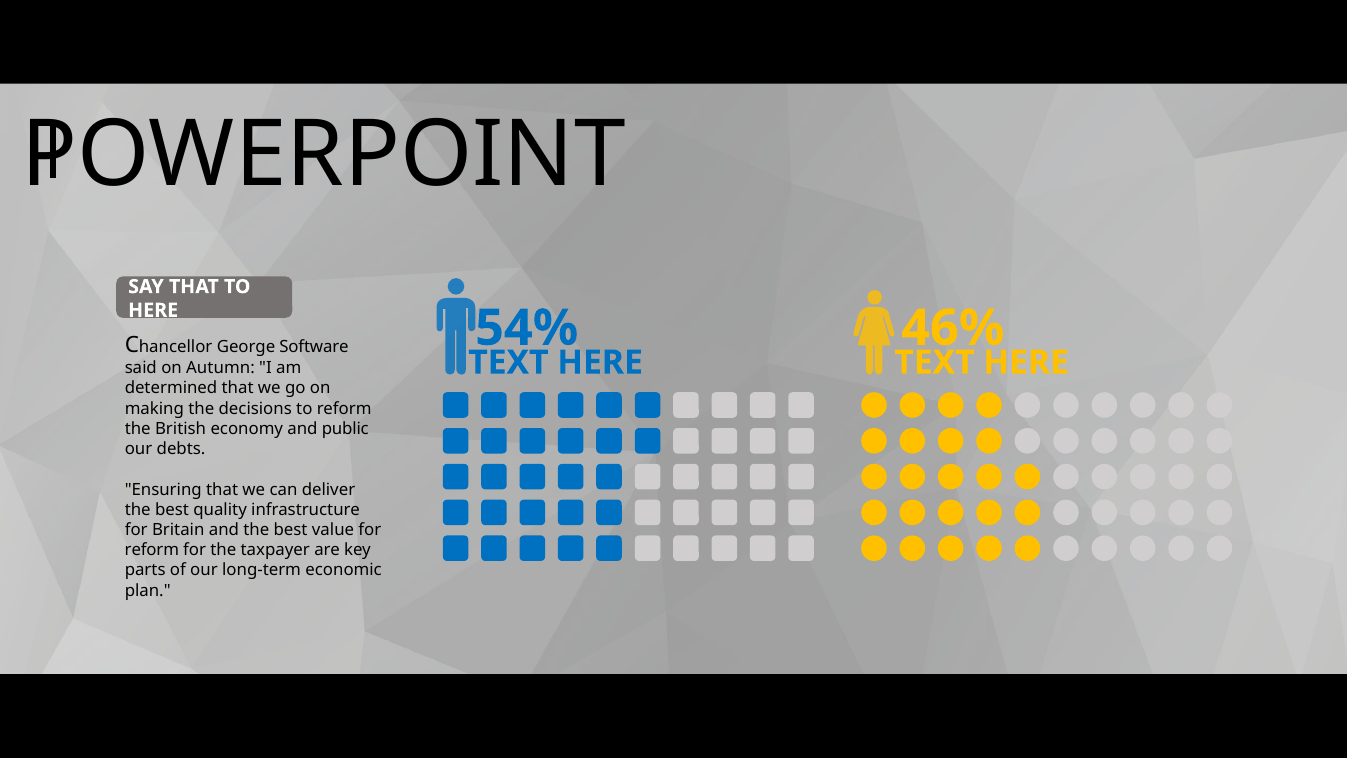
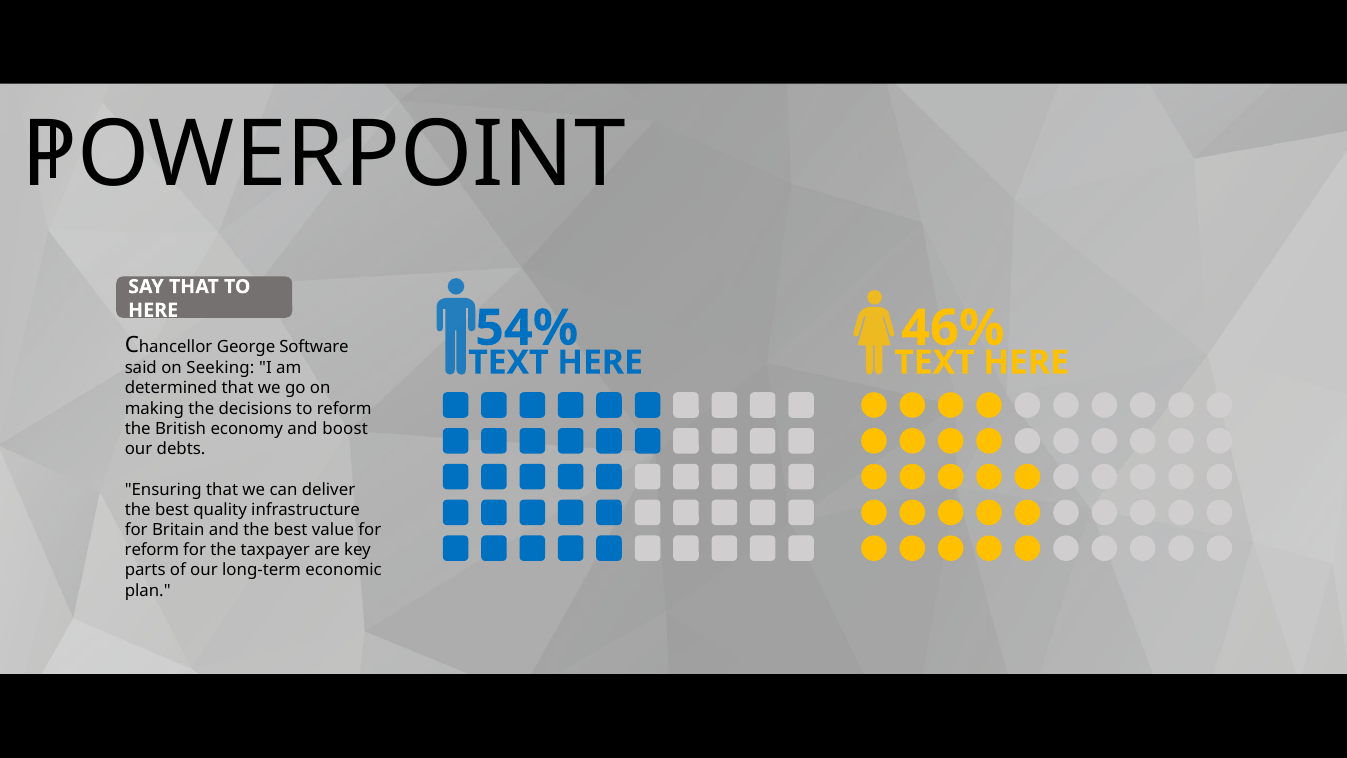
Autumn: Autumn -> Seeking
public: public -> boost
